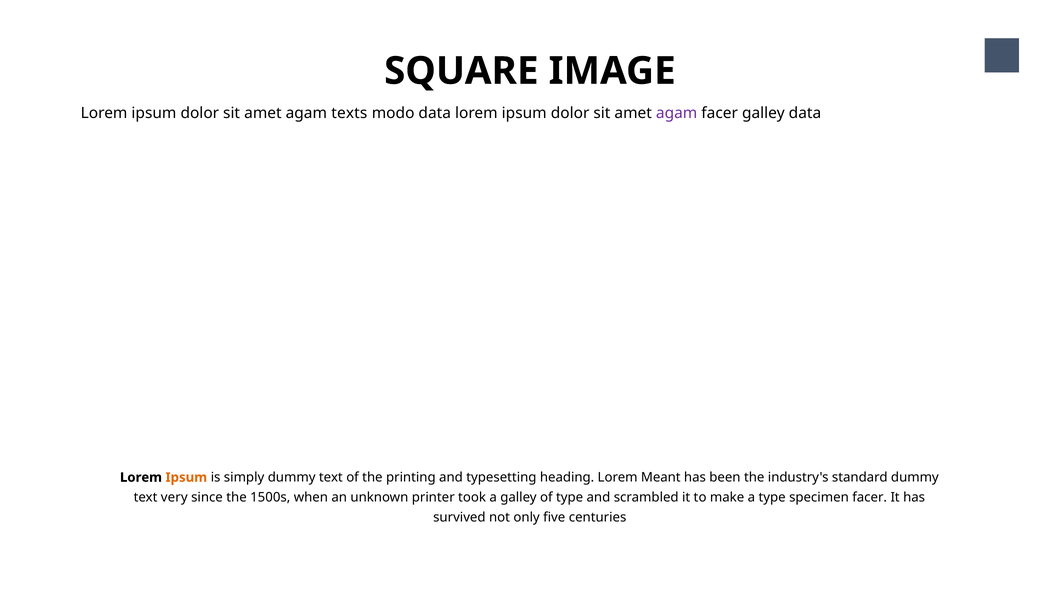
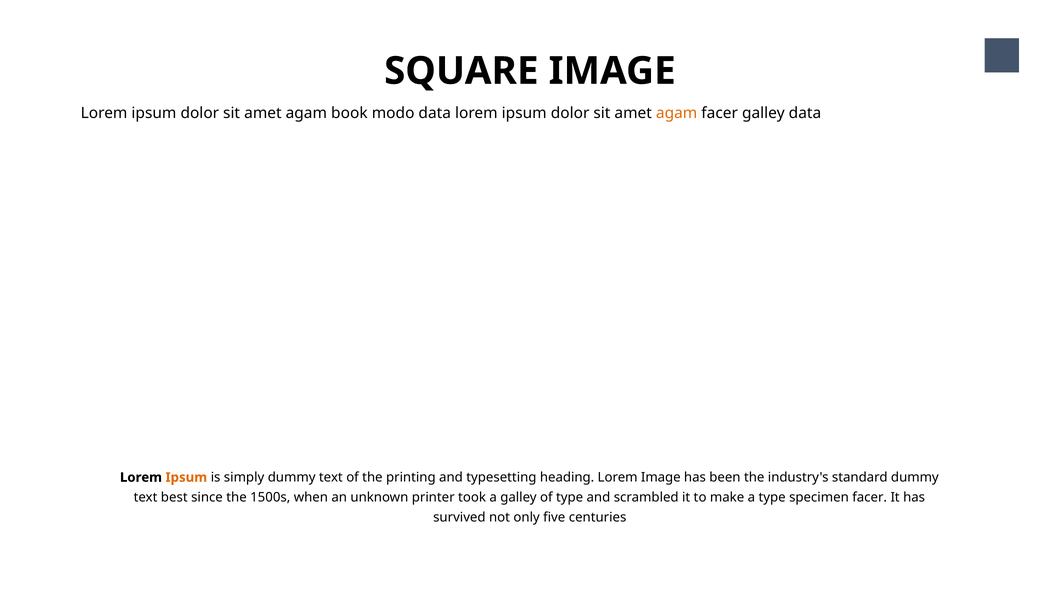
texts: texts -> book
agam at (677, 113) colour: purple -> orange
Lorem Meant: Meant -> Image
very: very -> best
